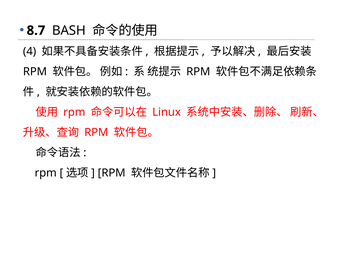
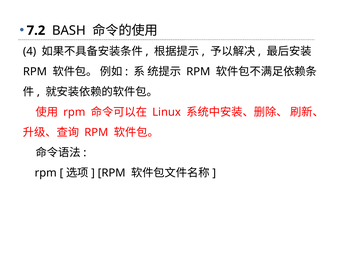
8.7: 8.7 -> 7.2
